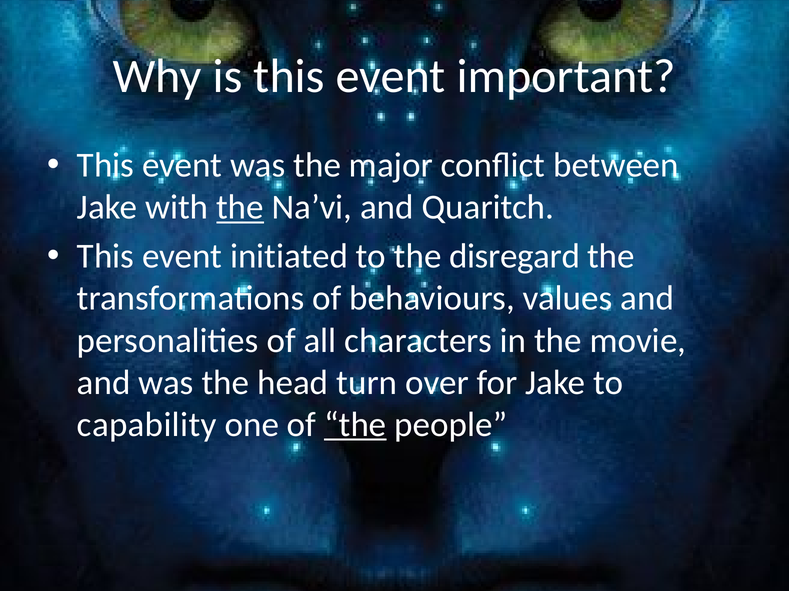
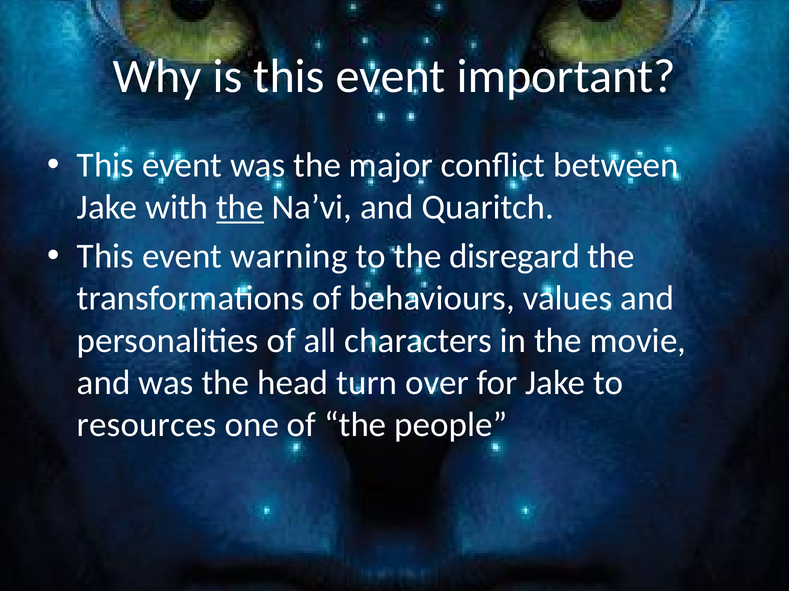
initiated: initiated -> warning
capability: capability -> resources
the at (355, 425) underline: present -> none
